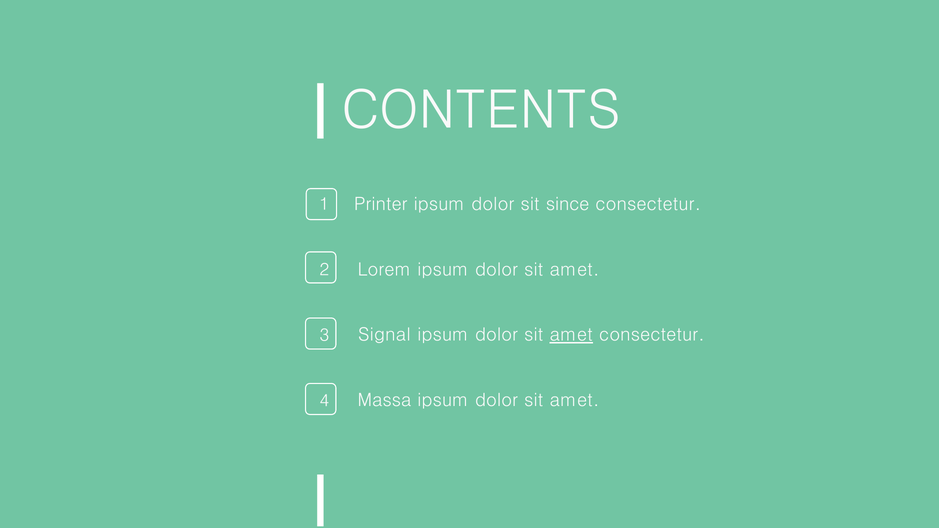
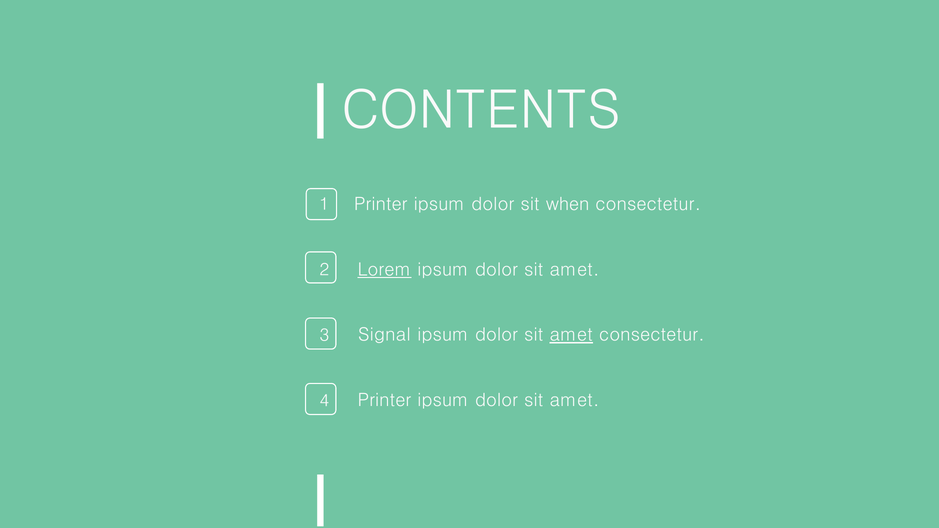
since: since -> when
Lorem underline: none -> present
Massa at (385, 401): Massa -> Printer
